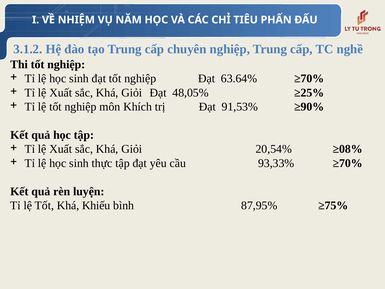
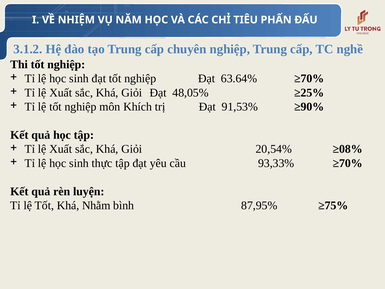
Khiếu: Khiếu -> Nhằm
